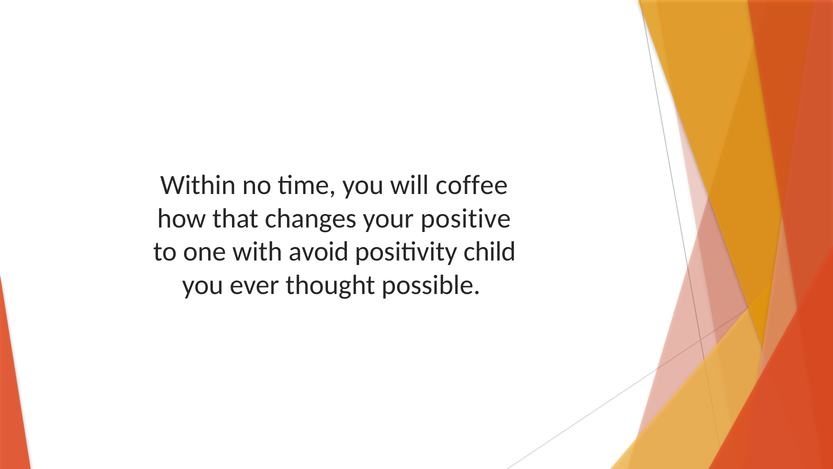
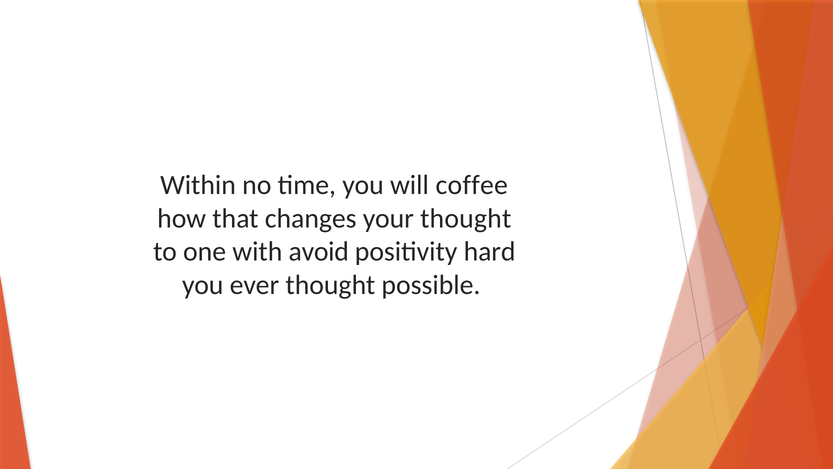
your positive: positive -> thought
child: child -> hard
